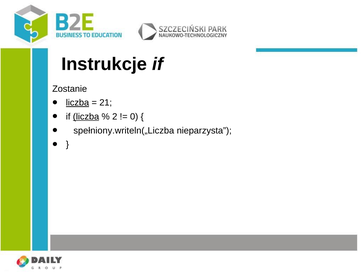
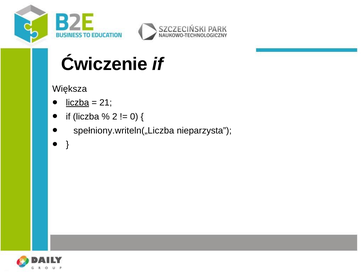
Instrukcje: Instrukcje -> Ćwiczenie
Zostanie: Zostanie -> Większa
liczba at (86, 117) underline: present -> none
